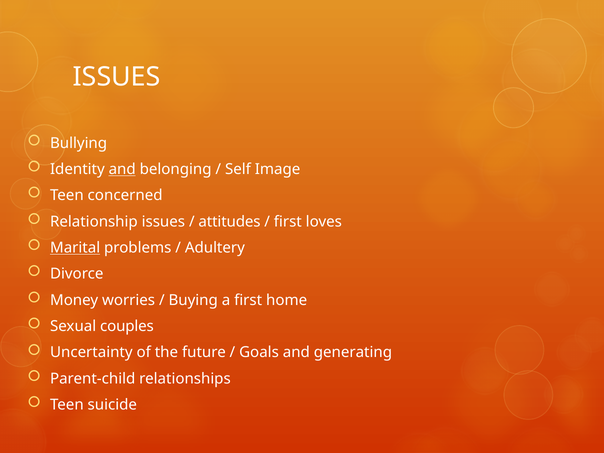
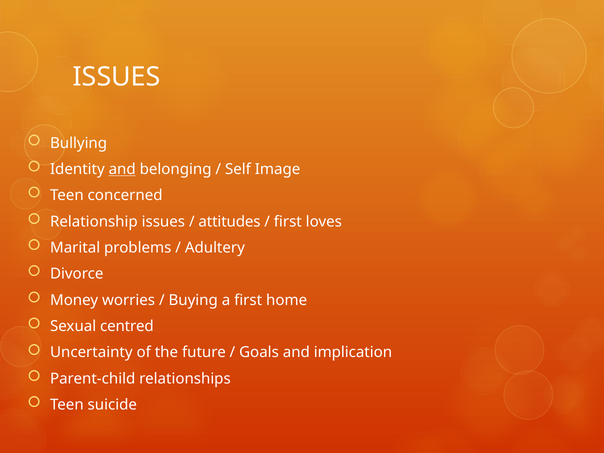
Marital underline: present -> none
couples: couples -> centred
generating: generating -> implication
